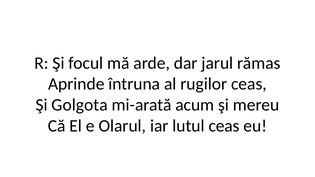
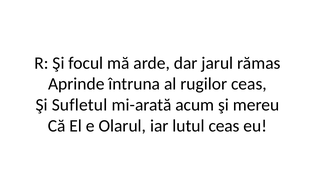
Golgota: Golgota -> Sufletul
